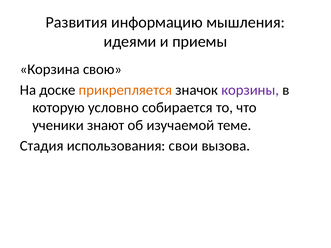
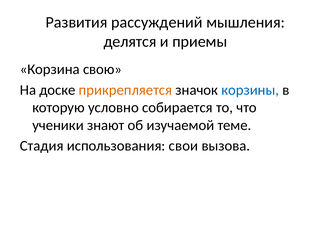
информацию: информацию -> рассуждений
идеями: идеями -> делятся
корзины colour: purple -> blue
